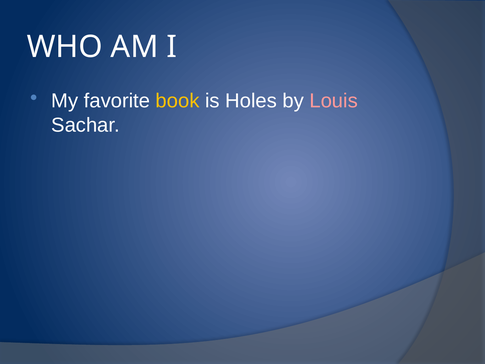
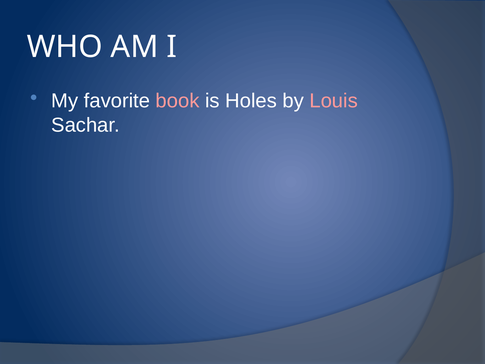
book colour: yellow -> pink
